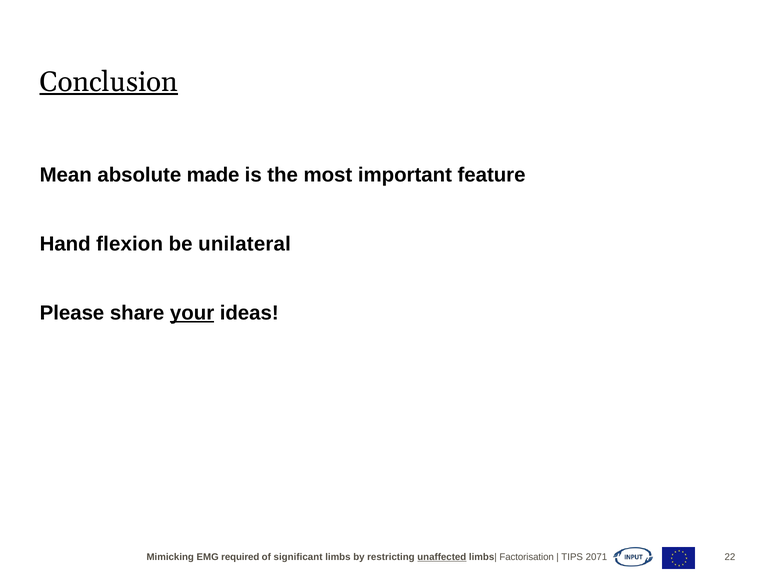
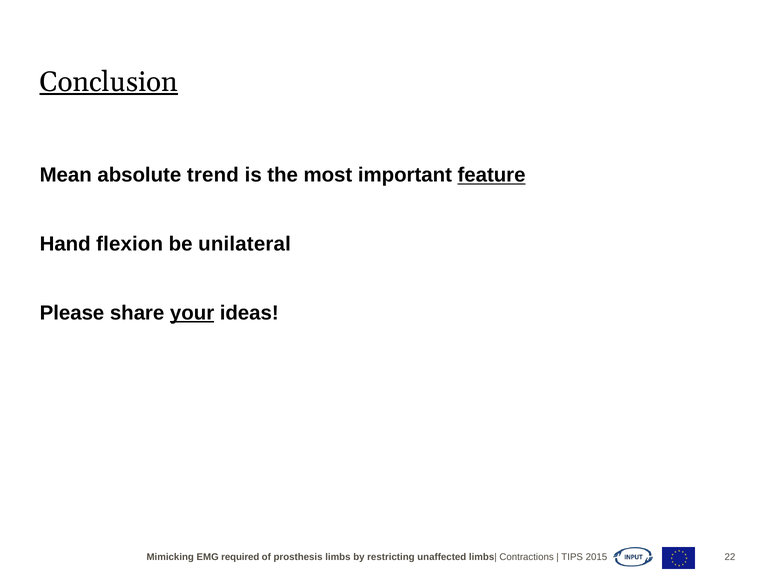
made: made -> trend
feature underline: none -> present
significant: significant -> prosthesis
unaffected underline: present -> none
Factorisation: Factorisation -> Contractions
2071: 2071 -> 2015
